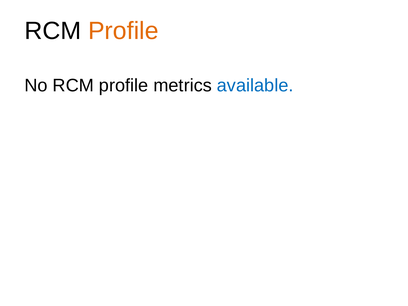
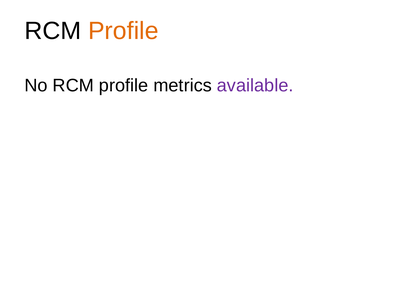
available colour: blue -> purple
